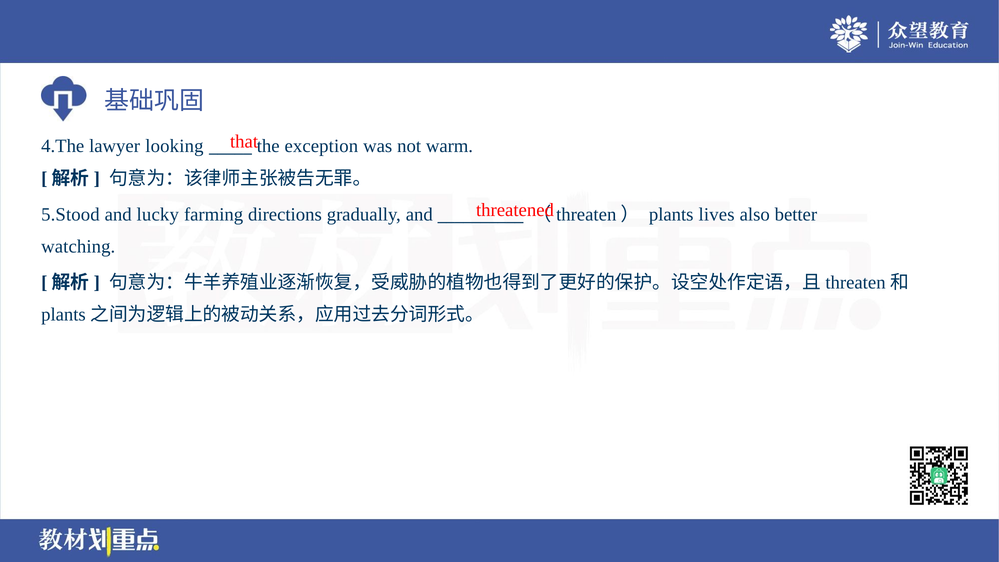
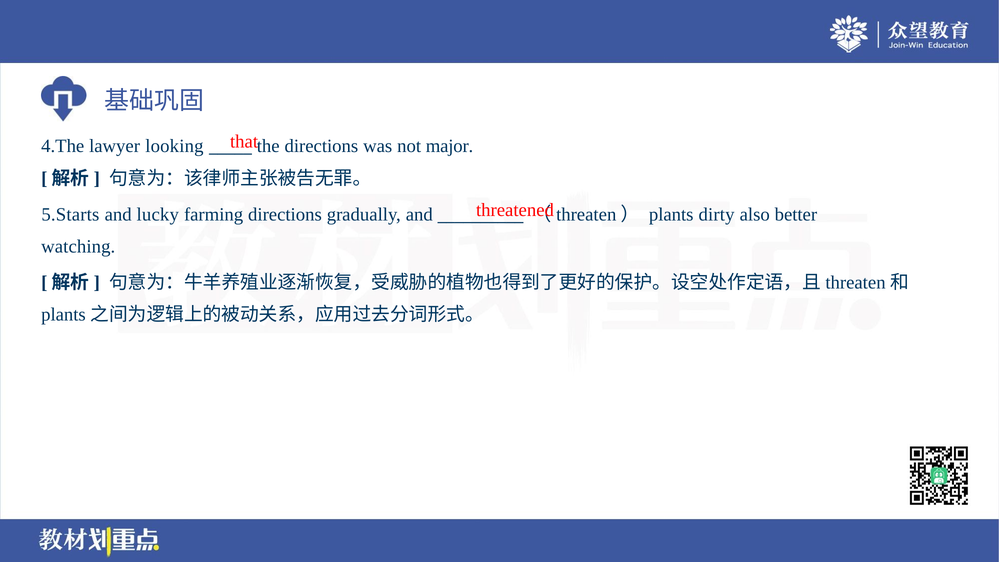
the exception: exception -> directions
warm: warm -> major
5.Stood: 5.Stood -> 5.Starts
lives: lives -> dirty
